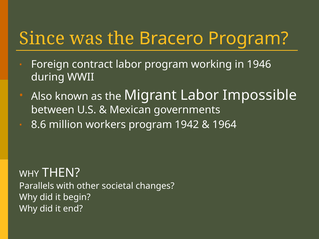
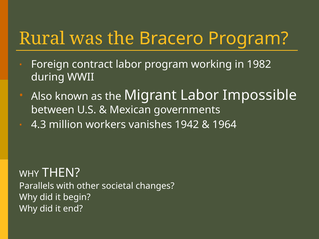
Since: Since -> Rural
1946: 1946 -> 1982
8.6: 8.6 -> 4.3
workers program: program -> vanishes
